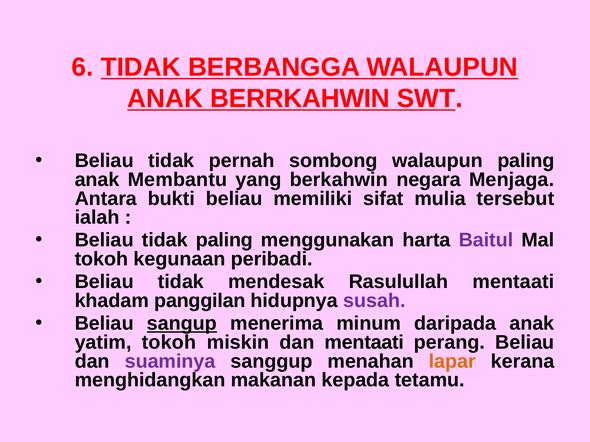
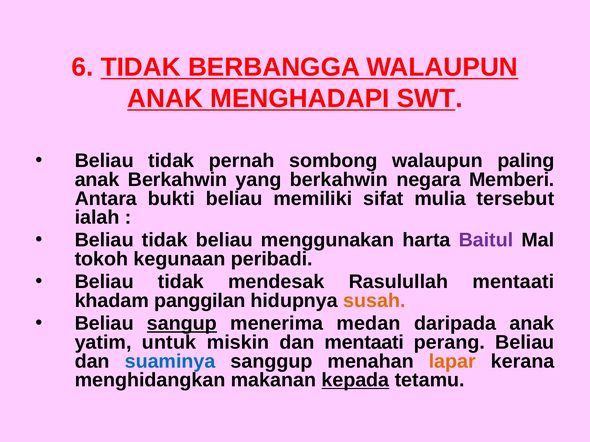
BERRKAHWIN: BERRKAHWIN -> MENGHADAPI
anak Membantu: Membantu -> Berkahwin
Menjaga: Menjaga -> Memberi
tidak paling: paling -> beliau
susah colour: purple -> orange
minum: minum -> medan
yatim tokoh: tokoh -> untuk
suaminya colour: purple -> blue
kepada underline: none -> present
